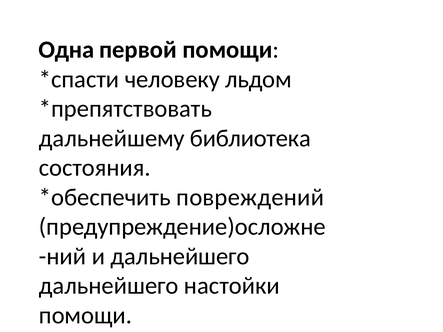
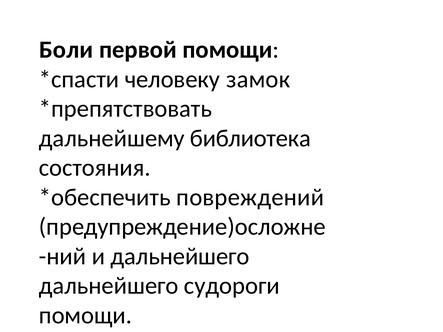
Одна: Одна -> Боли
льдом: льдом -> замок
настойки: настойки -> судороги
